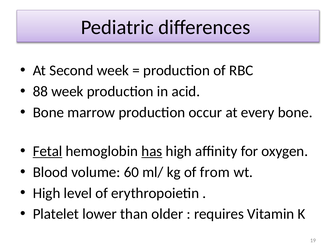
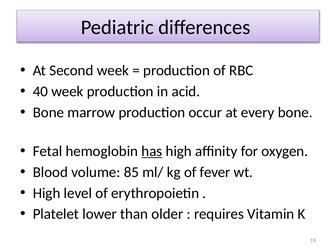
88: 88 -> 40
Fetal underline: present -> none
60: 60 -> 85
from: from -> fever
